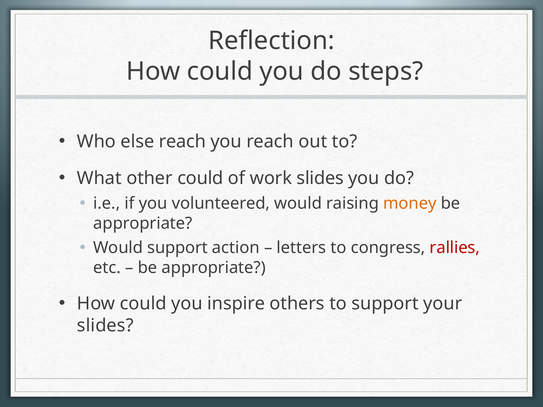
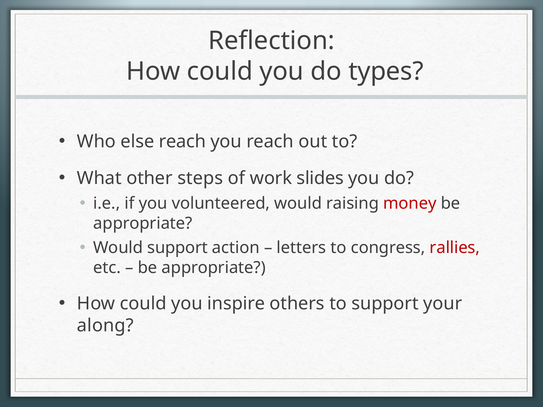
steps: steps -> types
other could: could -> steps
money colour: orange -> red
slides at (105, 326): slides -> along
